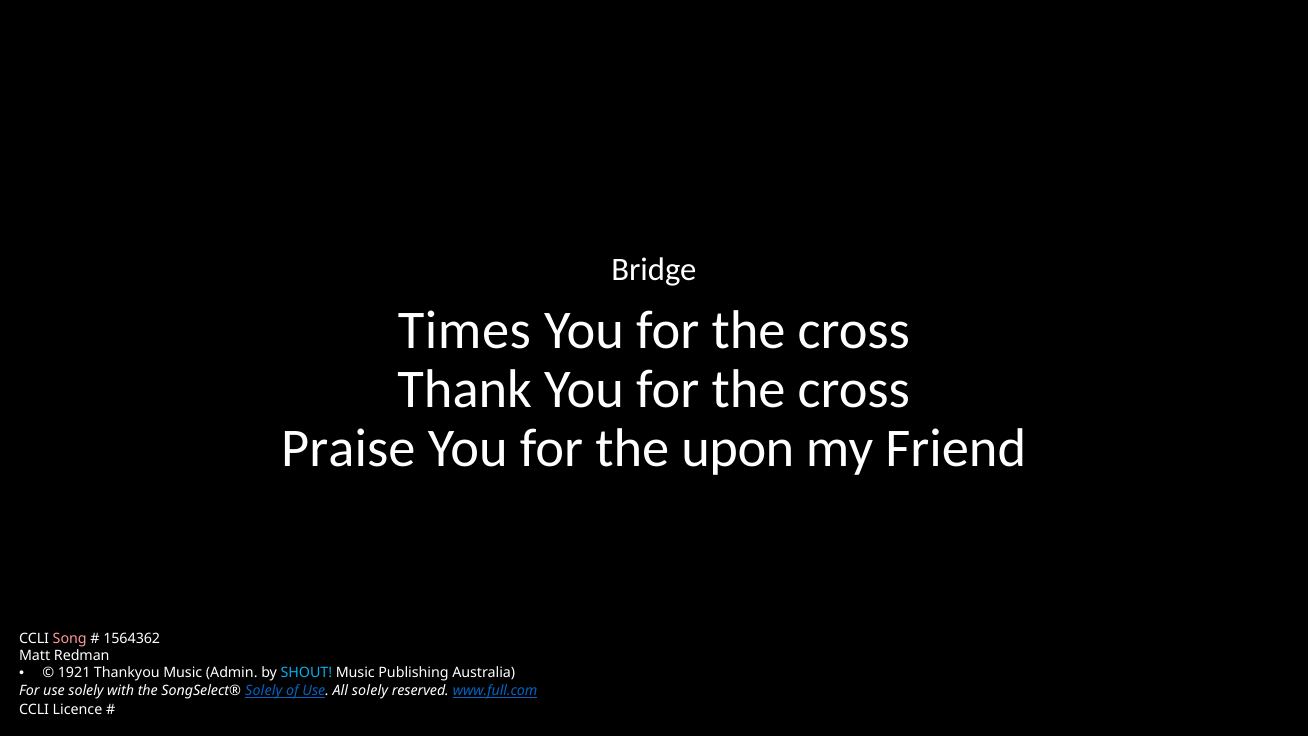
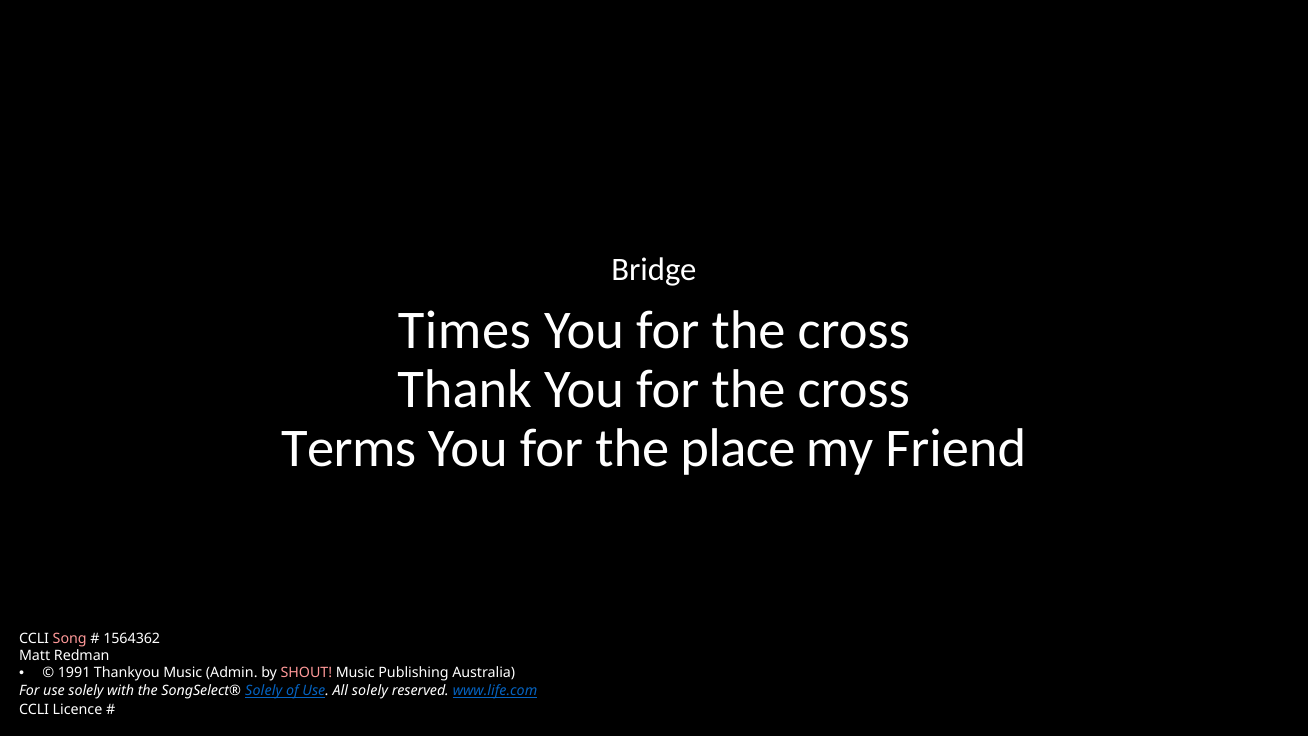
Praise: Praise -> Terms
upon: upon -> place
1921: 1921 -> 1991
SHOUT colour: light blue -> pink
www.full.com: www.full.com -> www.life.com
